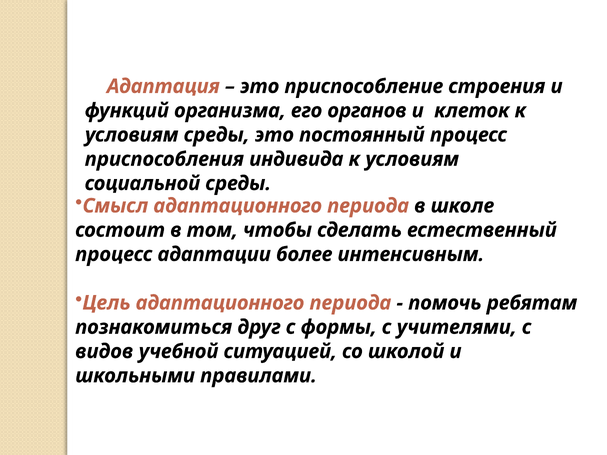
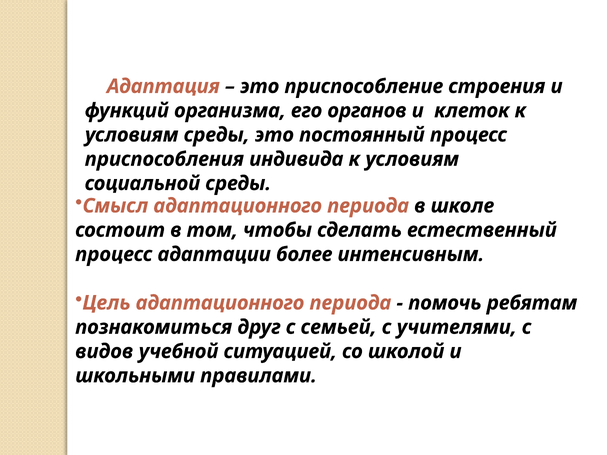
формы: формы -> семьей
